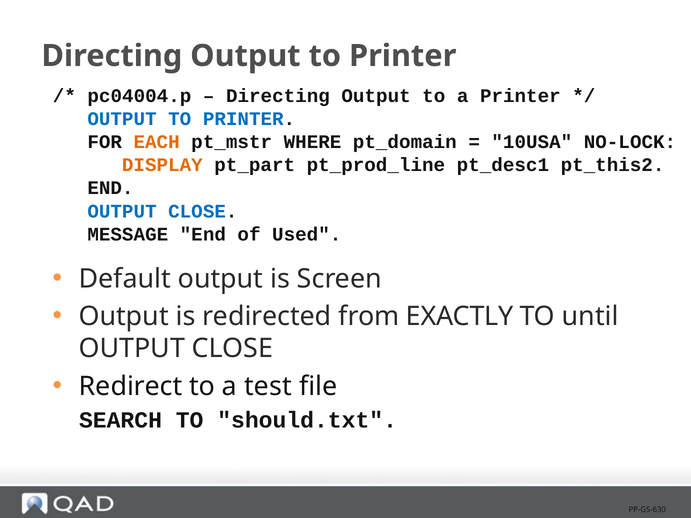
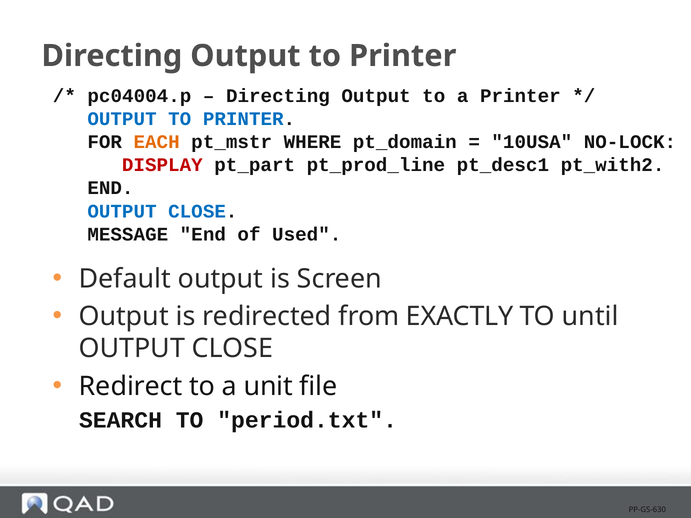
DISPLAY colour: orange -> red
pt_this2: pt_this2 -> pt_with2
test: test -> unit
should.txt: should.txt -> period.txt
